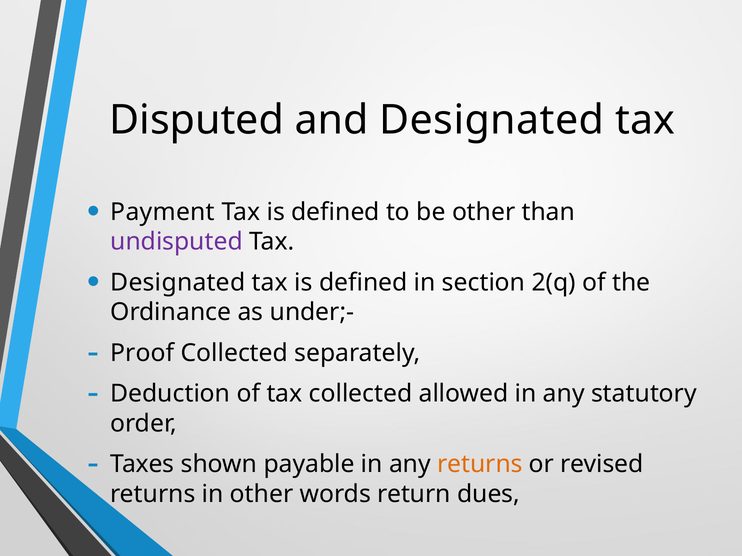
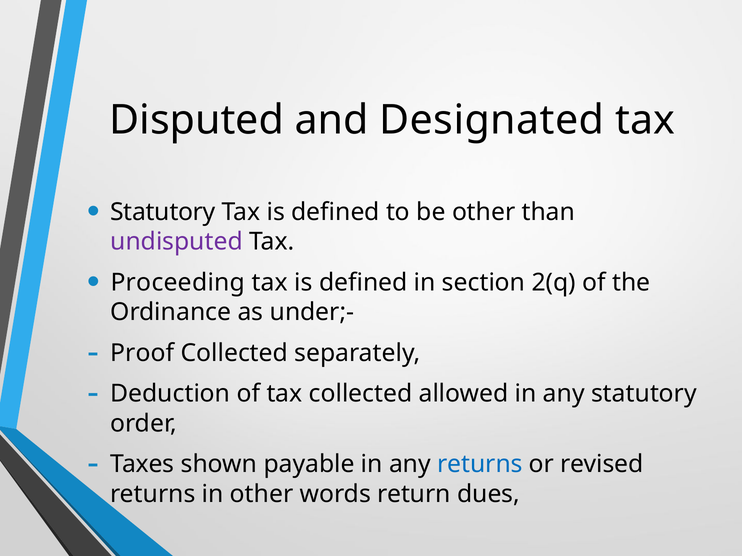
Payment at (163, 212): Payment -> Statutory
Designated at (178, 283): Designated -> Proceeding
returns at (480, 465) colour: orange -> blue
